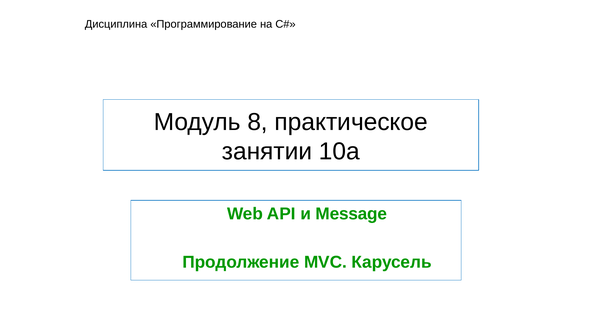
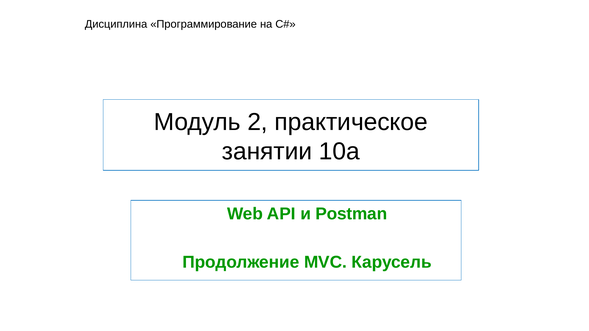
8: 8 -> 2
Message: Message -> Postman
